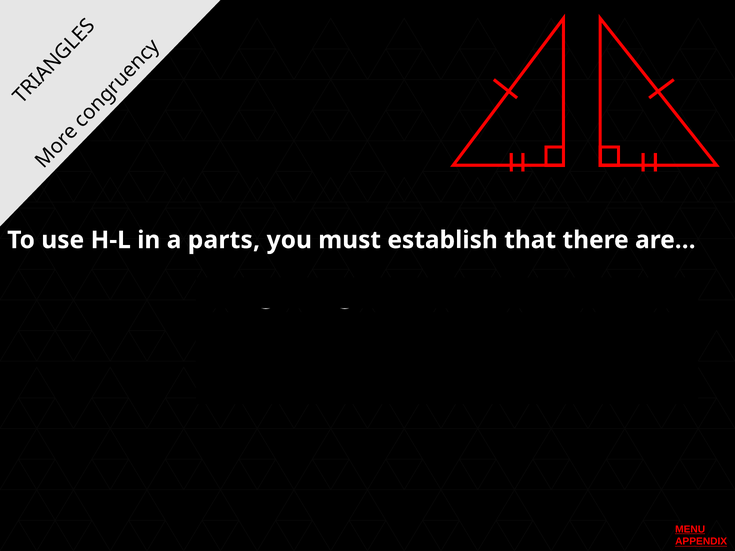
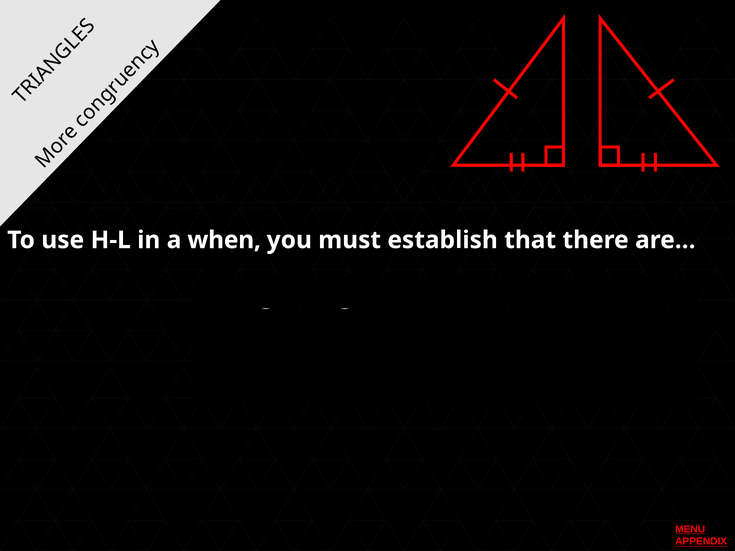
parts: parts -> when
